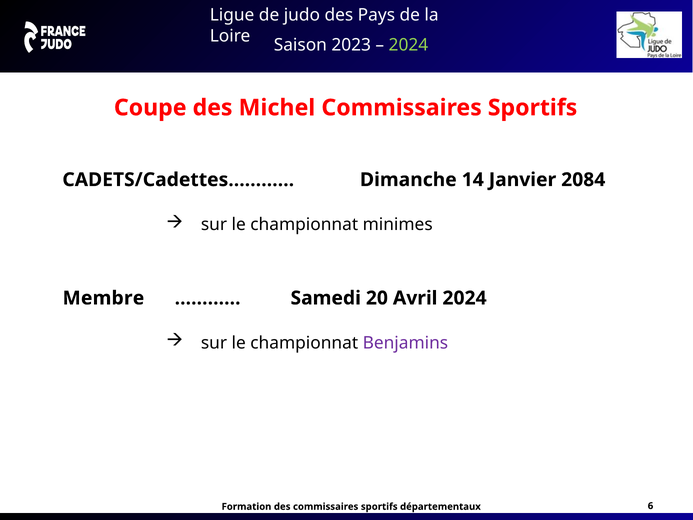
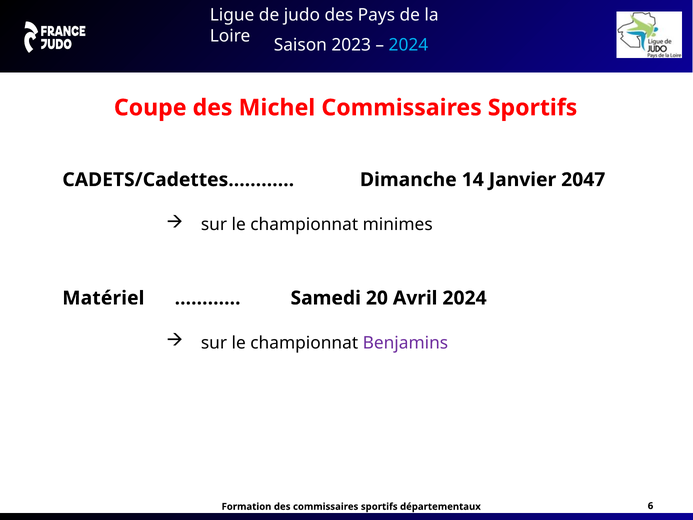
2024 at (408, 45) colour: light green -> light blue
2084: 2084 -> 2047
Membre: Membre -> Matériel
